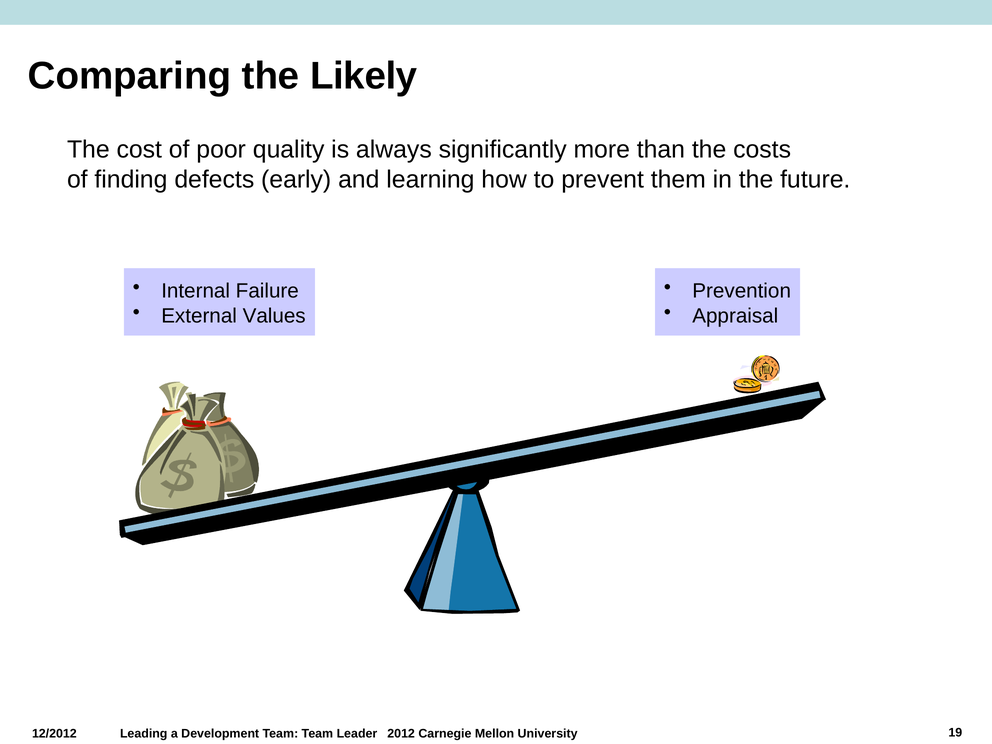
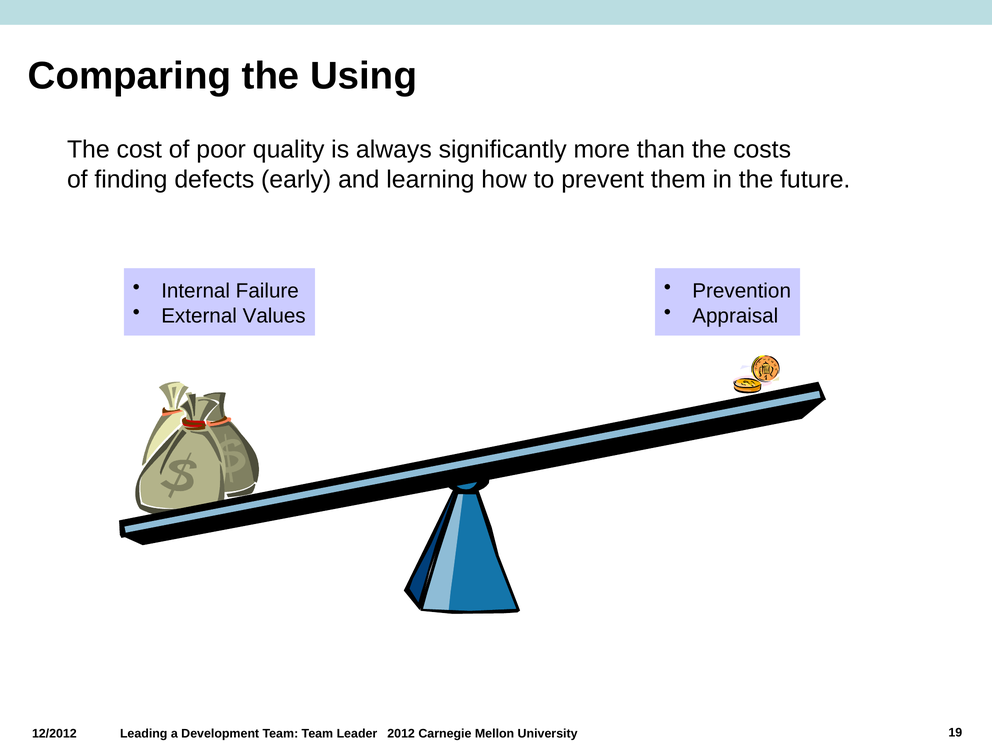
Likely: Likely -> Using
